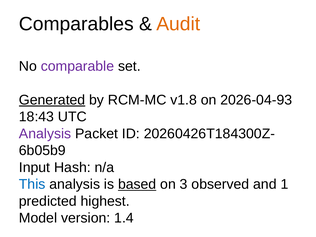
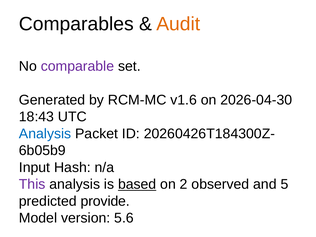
Generated underline: present -> none
v1.8: v1.8 -> v1.6
2026-04-93: 2026-04-93 -> 2026-04-30
Analysis at (45, 134) colour: purple -> blue
This colour: blue -> purple
3: 3 -> 2
1: 1 -> 5
highest: highest -> provide
1.4: 1.4 -> 5.6
